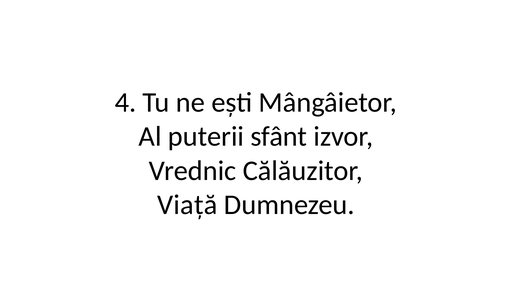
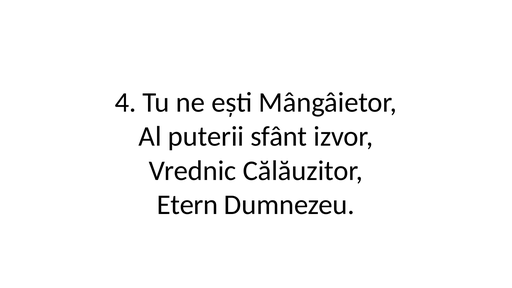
Viață: Viață -> Etern
